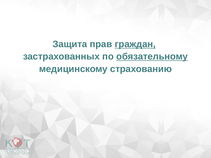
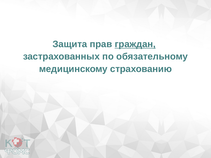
обязательному underline: present -> none
